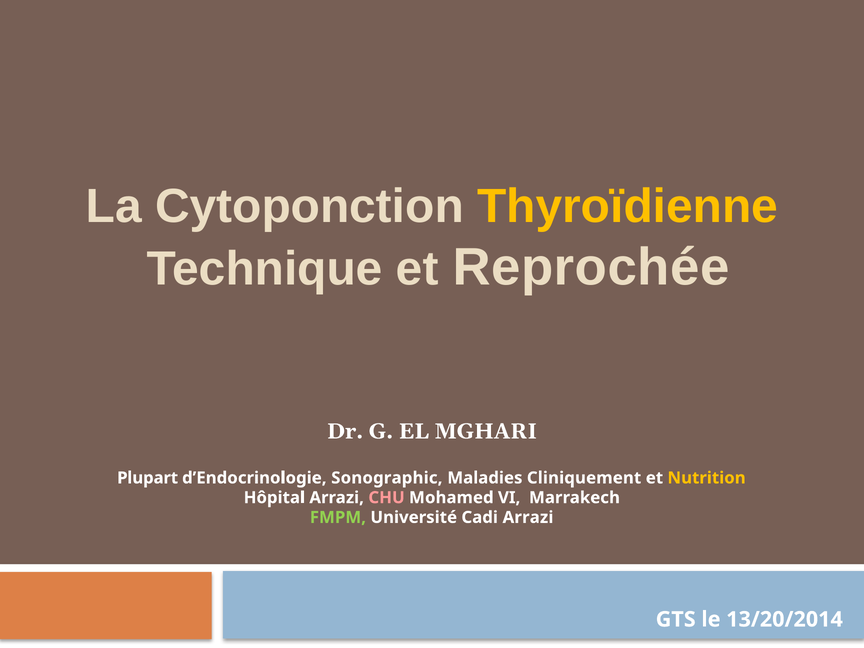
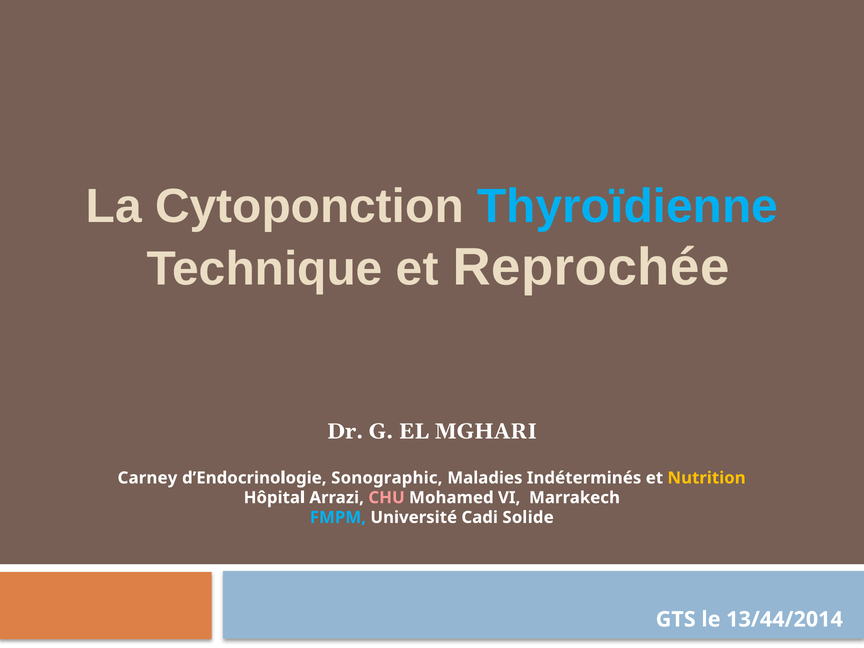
Thyroïdienne colour: yellow -> light blue
Plupart: Plupart -> Carney
Cliniquement: Cliniquement -> Indéterminés
FMPM colour: light green -> light blue
Cadi Arrazi: Arrazi -> Solide
13/20/2014: 13/20/2014 -> 13/44/2014
